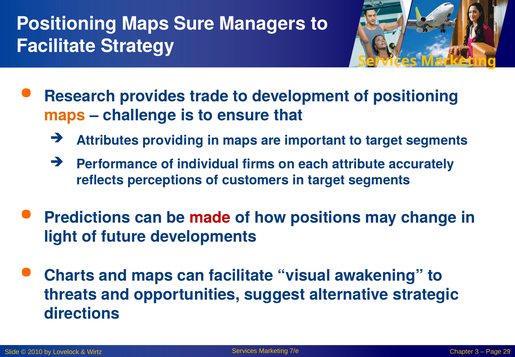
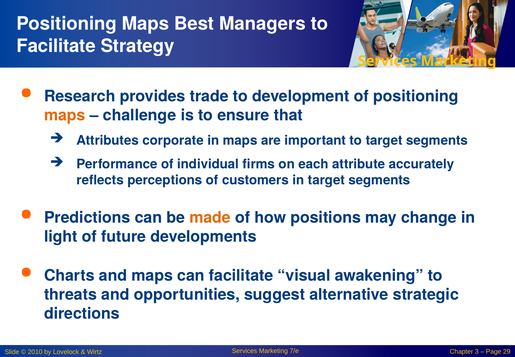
Sure: Sure -> Best
providing: providing -> corporate
made colour: red -> orange
